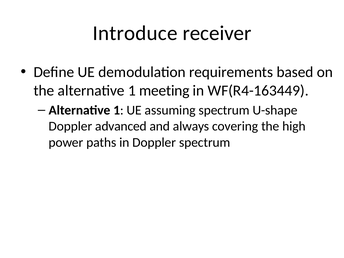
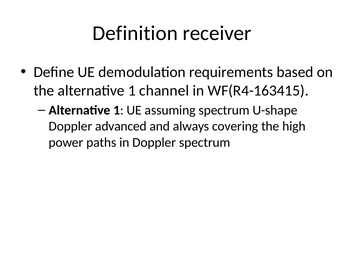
Introduce: Introduce -> Definition
meeting: meeting -> channel
WF(R4-163449: WF(R4-163449 -> WF(R4-163415
